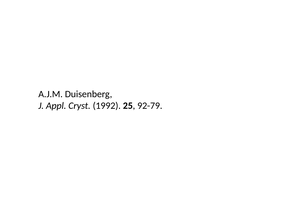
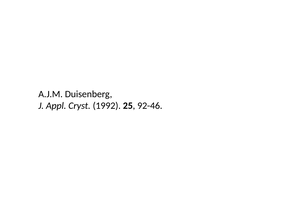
92-79: 92-79 -> 92-46
